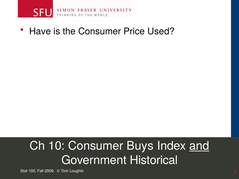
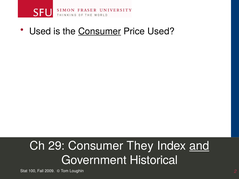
Have at (40, 31): Have -> Used
Consumer at (100, 31) underline: none -> present
10: 10 -> 29
Buys: Buys -> They
